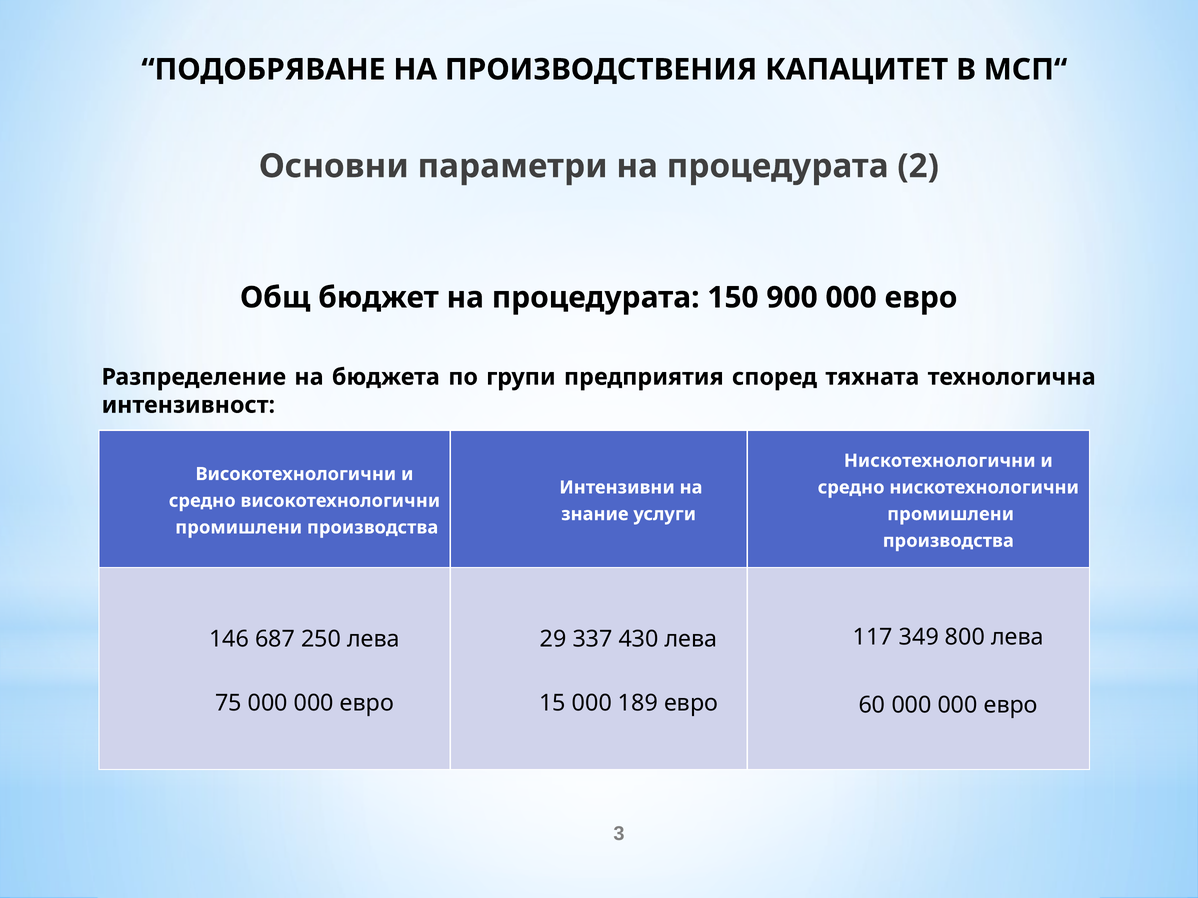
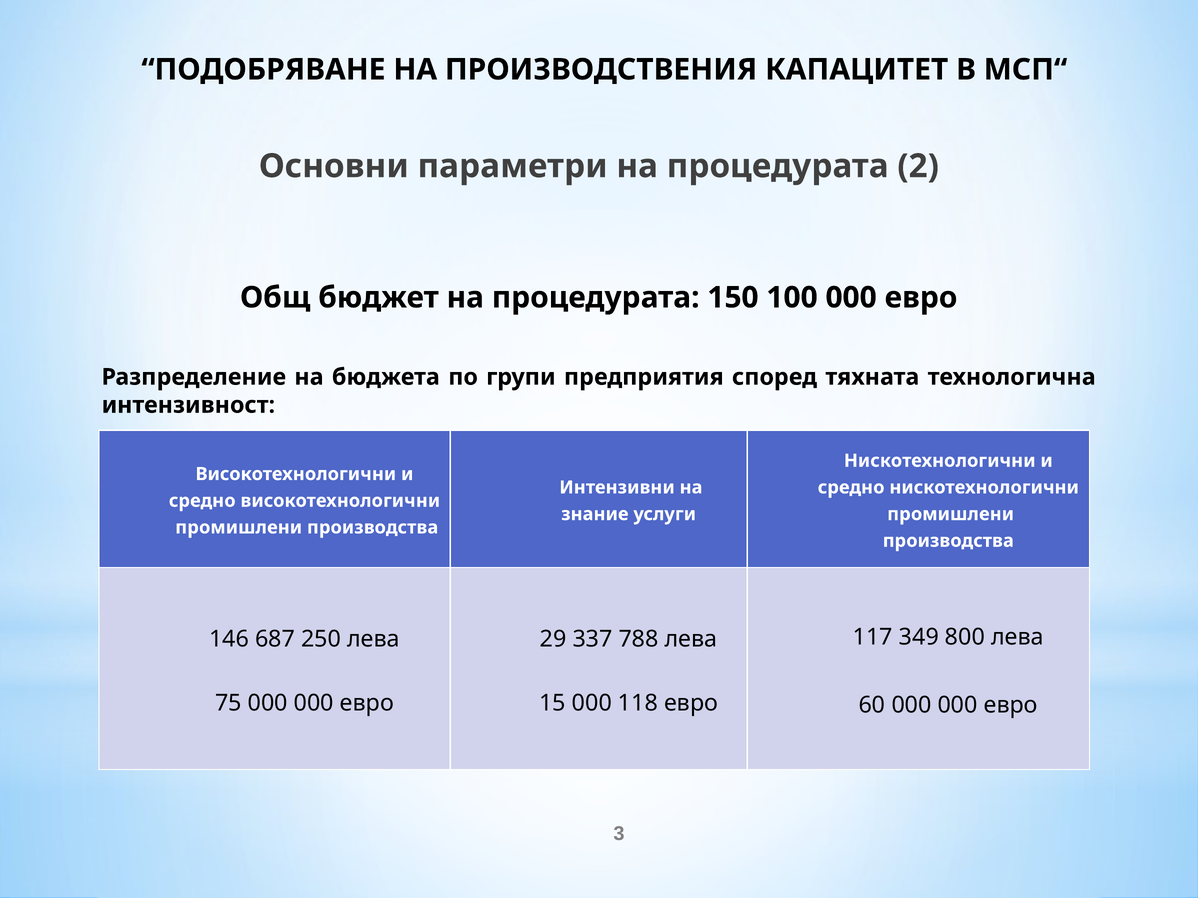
900: 900 -> 100
430: 430 -> 788
189: 189 -> 118
